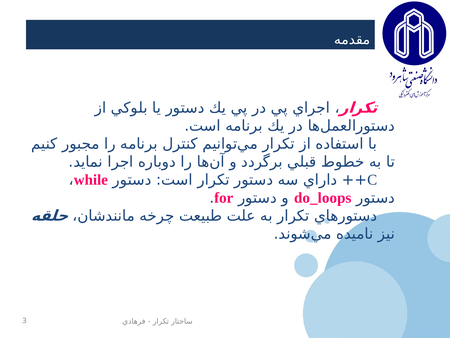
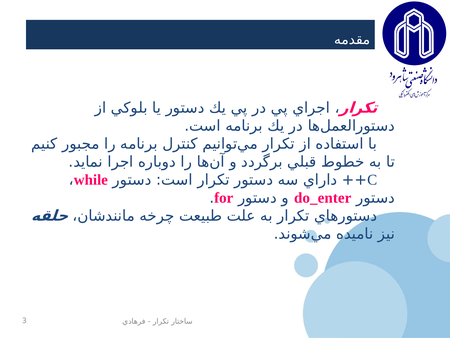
do_loops: do_loops -> do_enter
